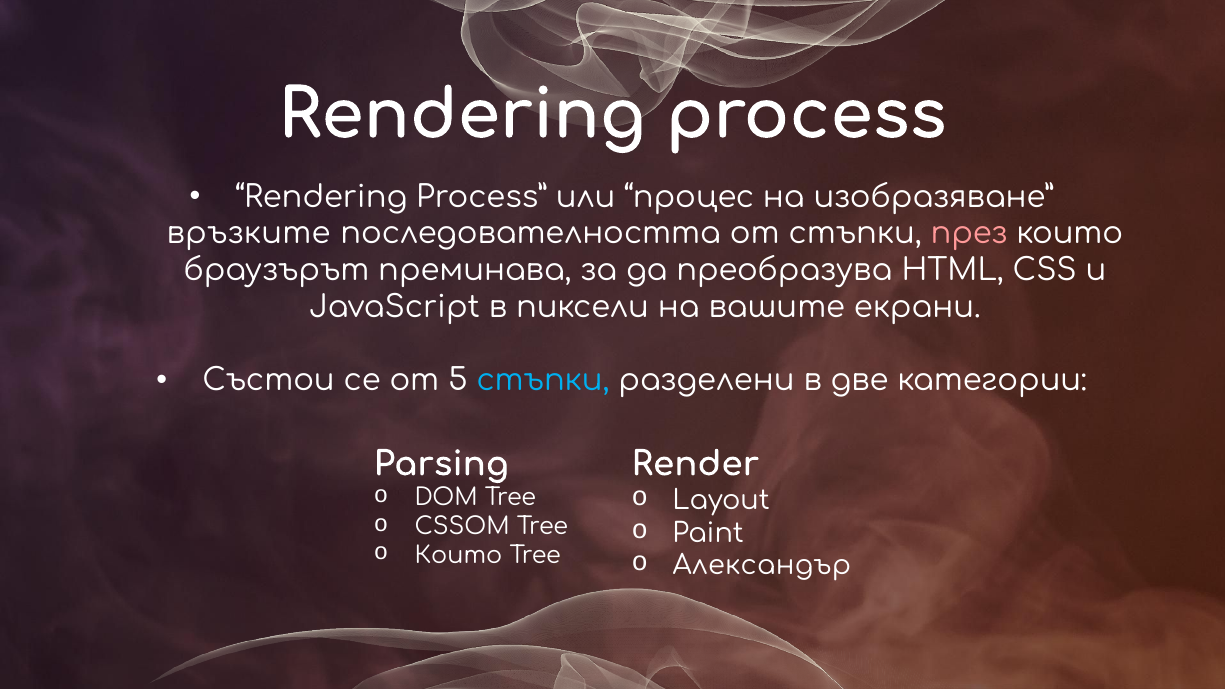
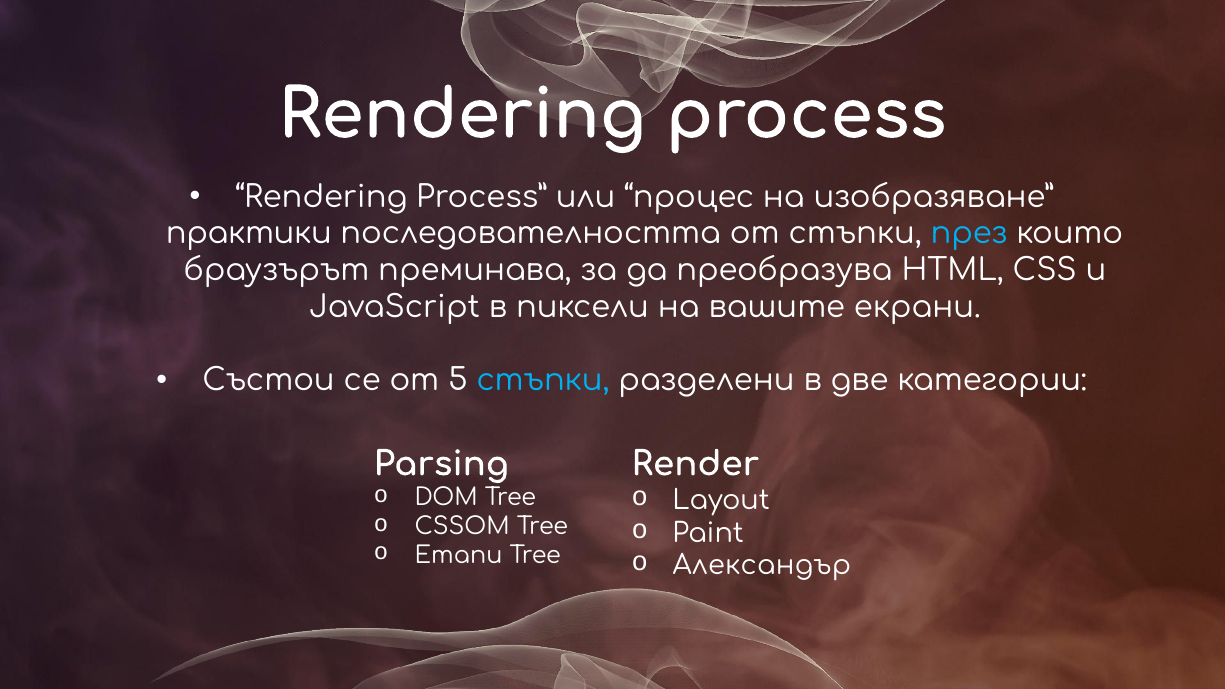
връзките: връзките -> практики
през colour: pink -> light blue
Които at (458, 555): Които -> Етапи
